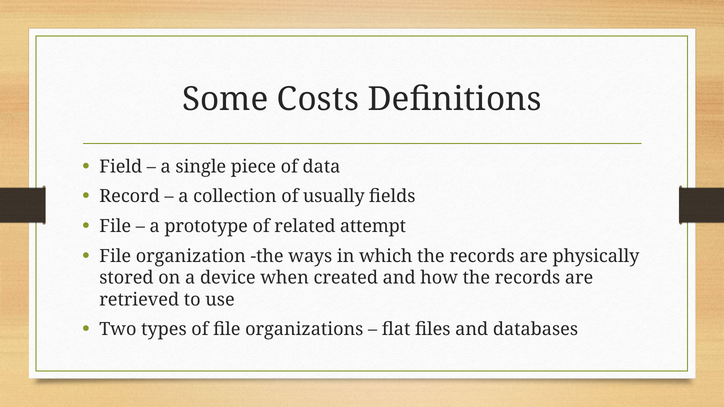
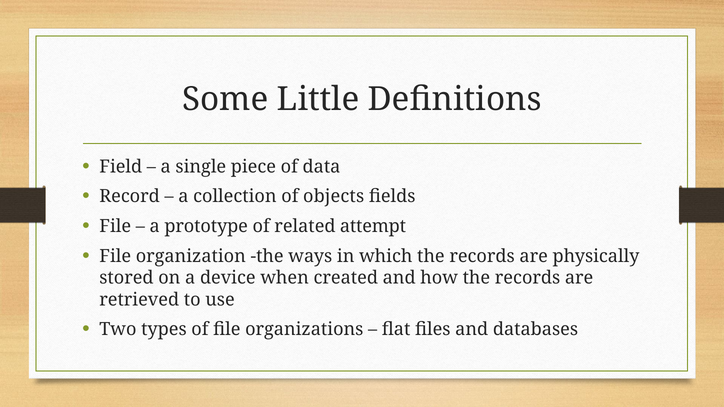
Costs: Costs -> Little
usually: usually -> objects
